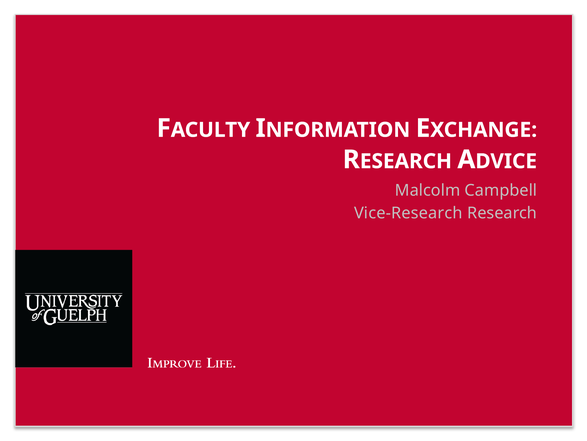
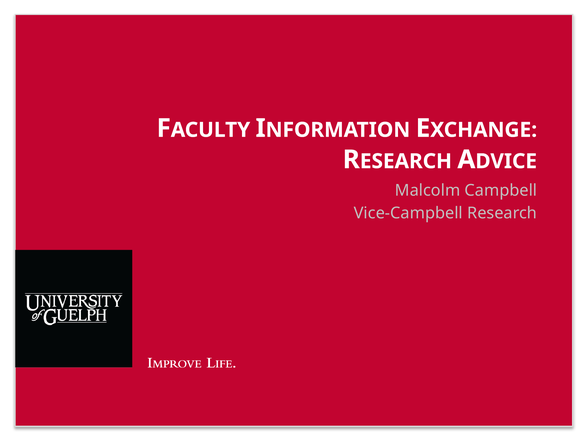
Vice-Research: Vice-Research -> Vice-Campbell
